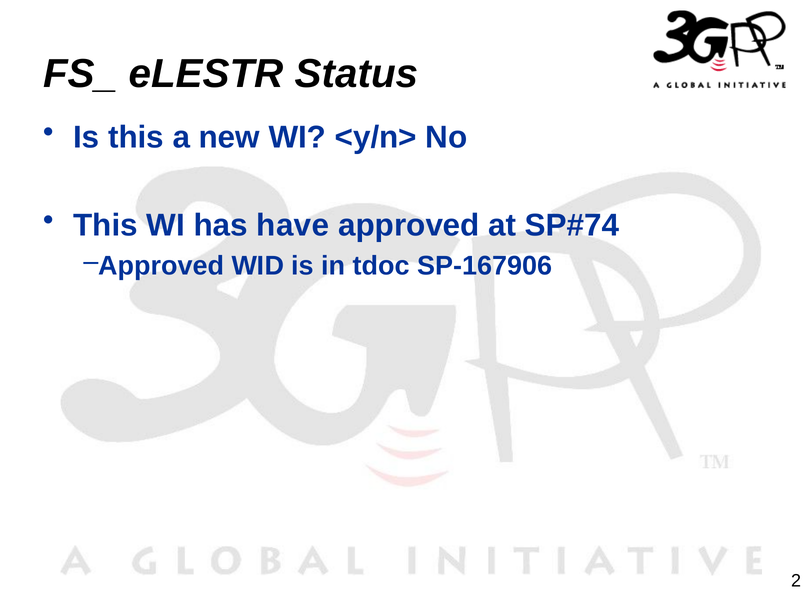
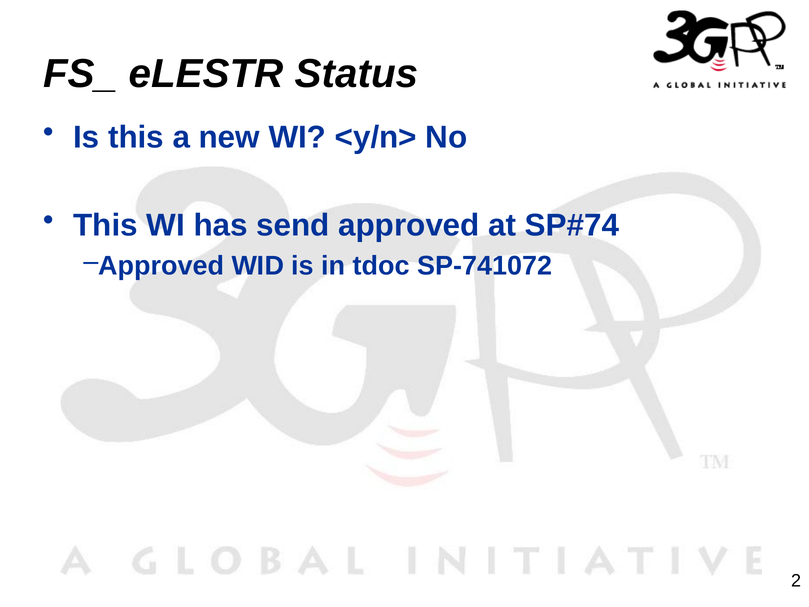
have: have -> send
SP-167906: SP-167906 -> SP-741072
